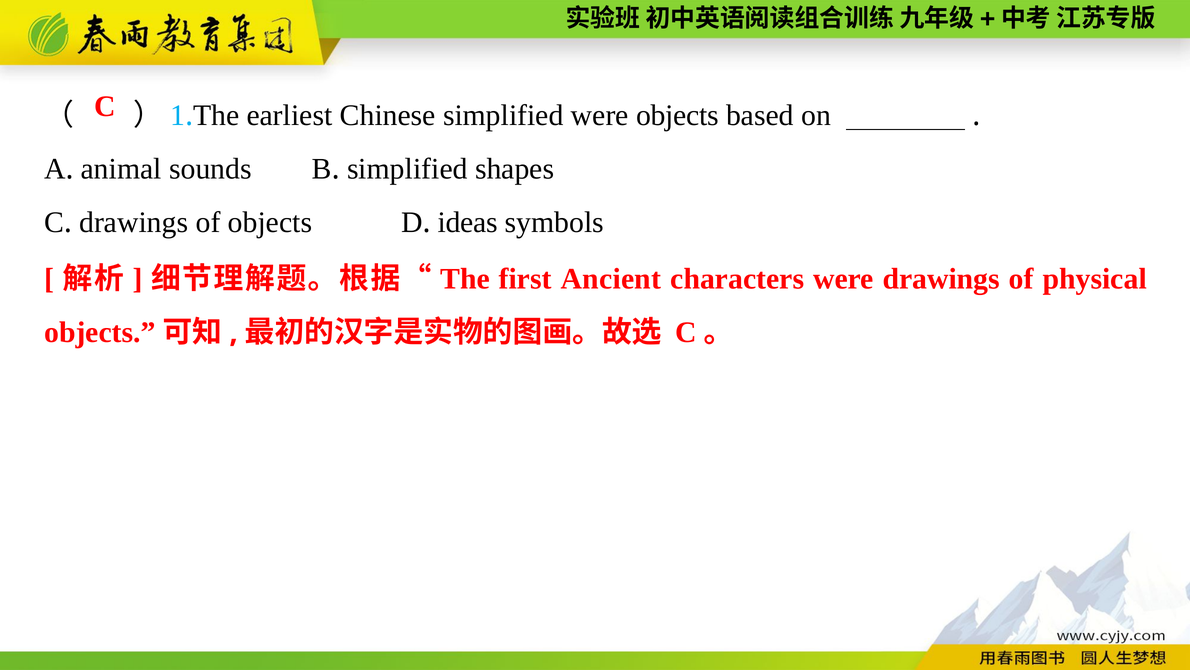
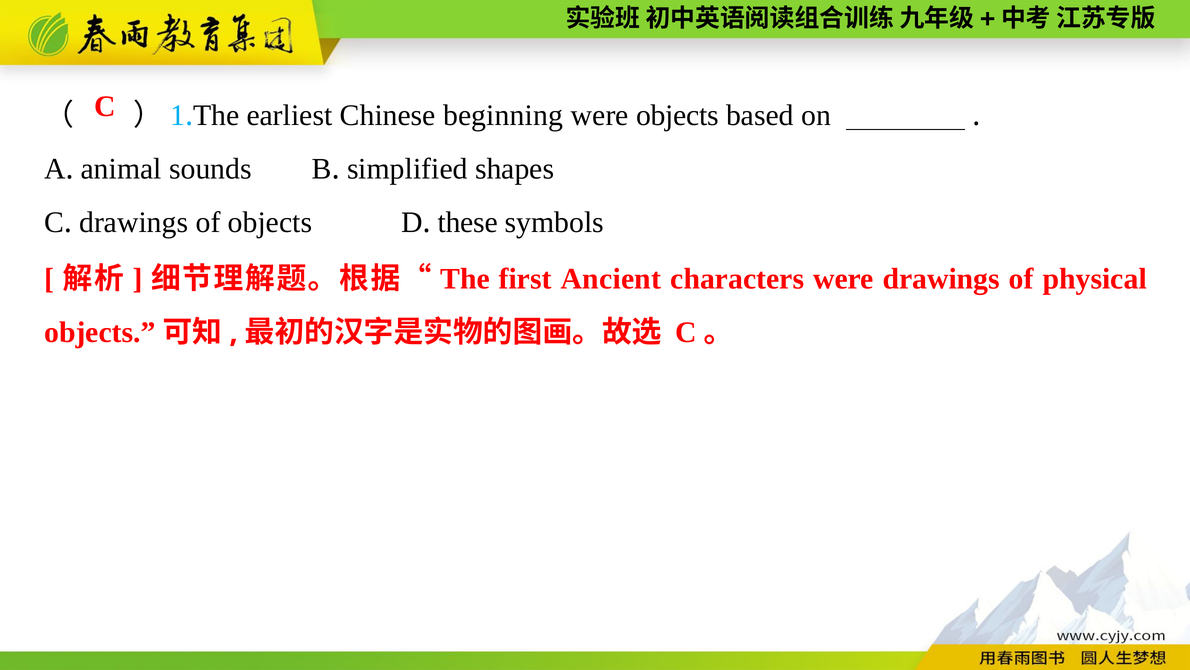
Chinese simplified: simplified -> beginning
ideas: ideas -> these
